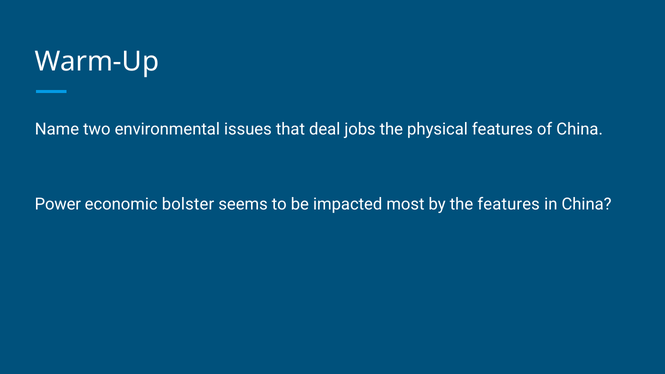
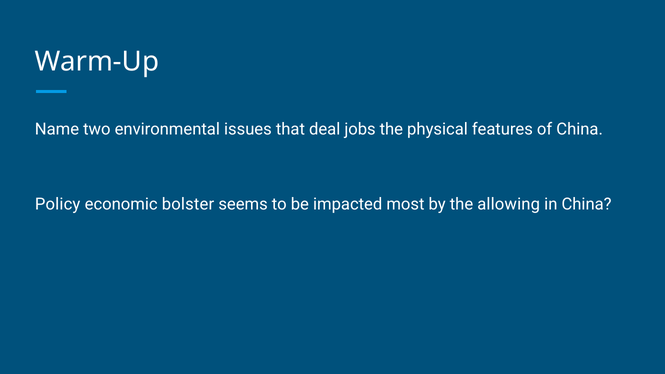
Power: Power -> Policy
the features: features -> allowing
